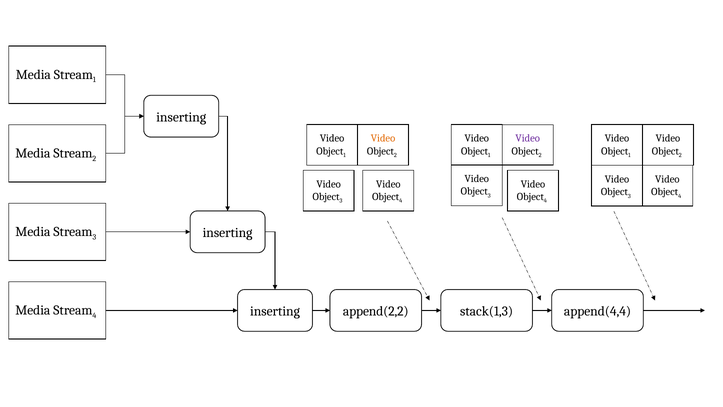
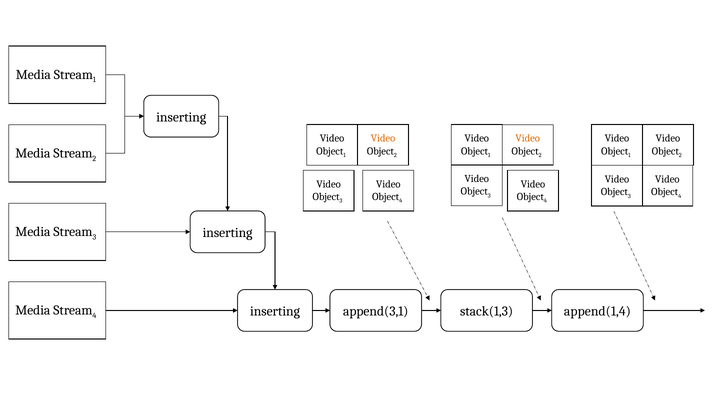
Video at (528, 138) colour: purple -> orange
append(2,2: append(2,2 -> append(3,1
append(4,4: append(4,4 -> append(1,4
